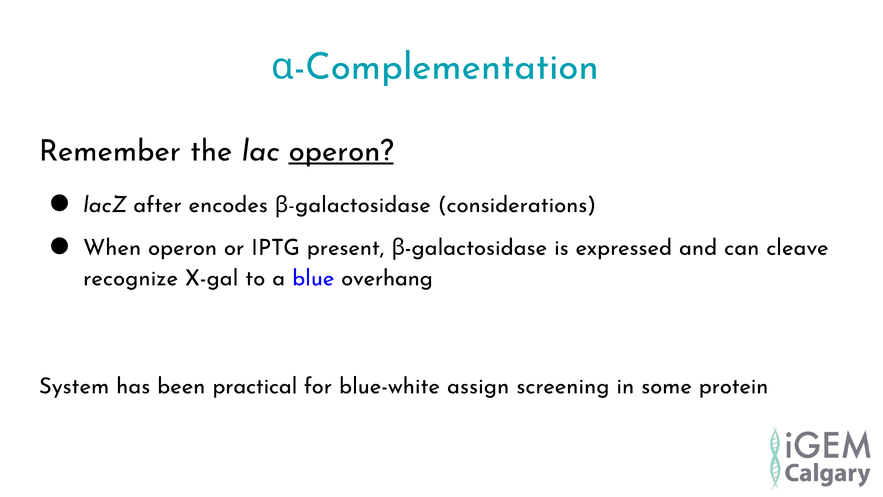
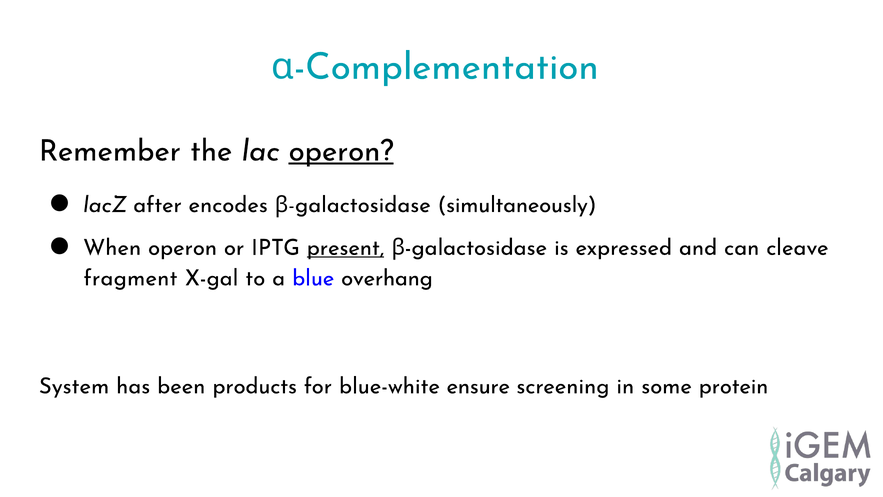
considerations: considerations -> simultaneously
present underline: none -> present
recognize: recognize -> fragment
practical: practical -> products
assign: assign -> ensure
